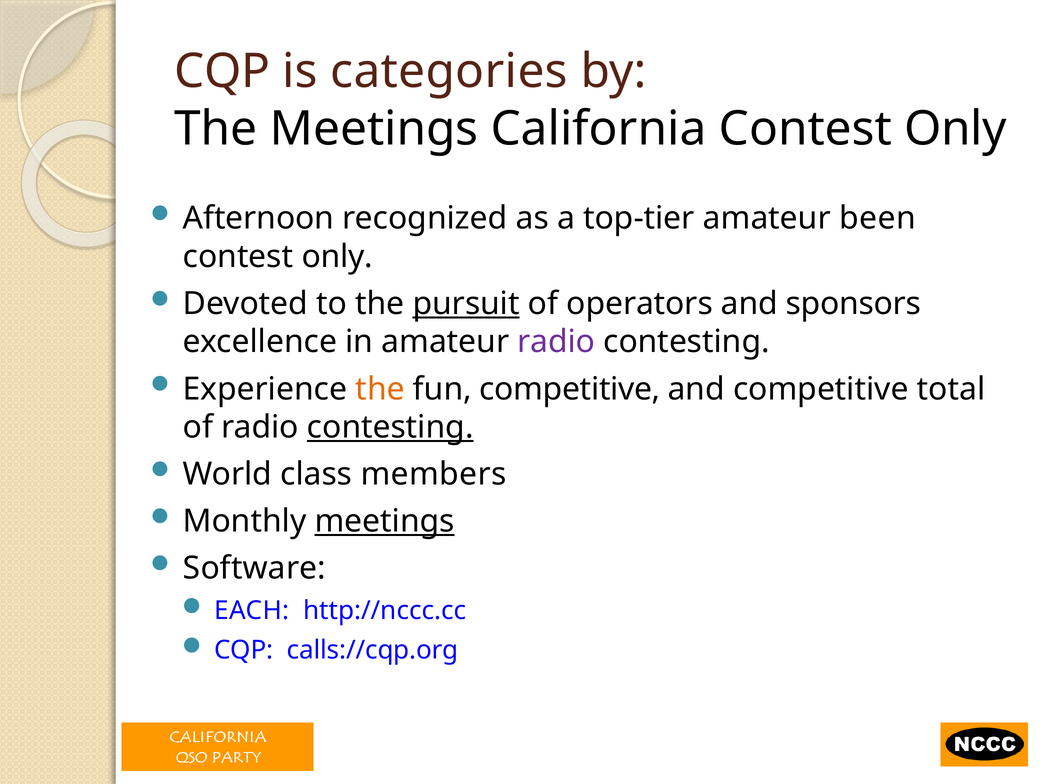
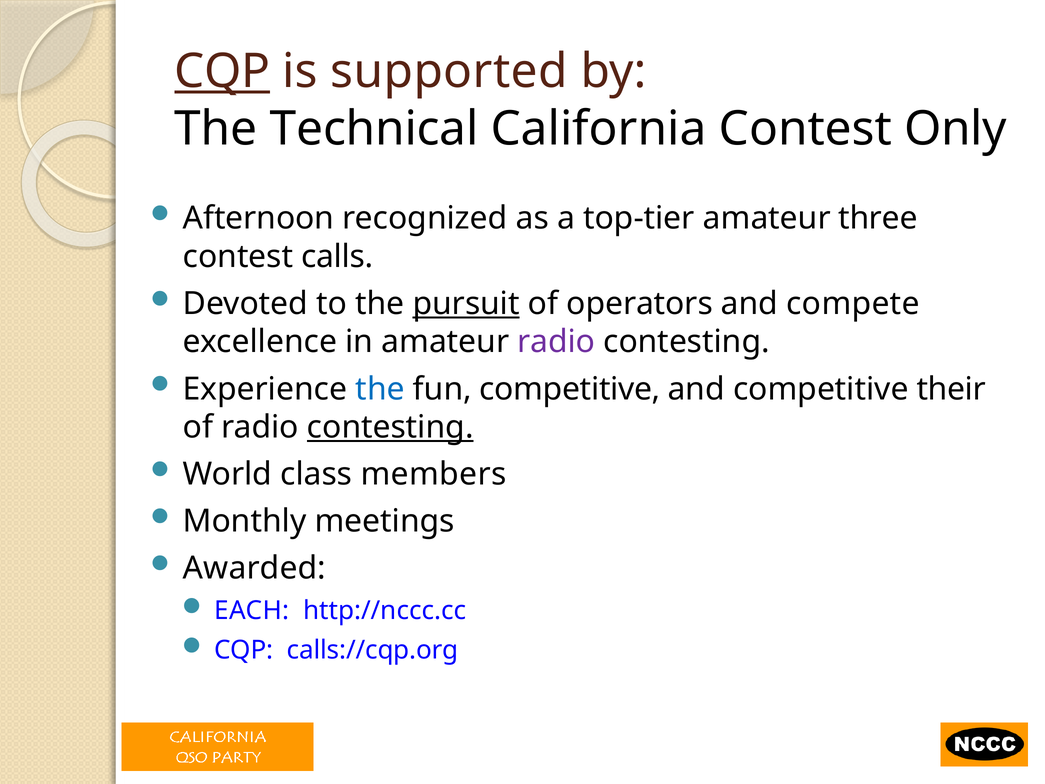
CQP at (222, 71) underline: none -> present
categories: categories -> supported
The Meetings: Meetings -> Technical
been: been -> three
only at (337, 257): only -> calls
sponsors: sponsors -> compete
the at (380, 389) colour: orange -> blue
total: total -> their
meetings at (385, 521) underline: present -> none
Software: Software -> Awarded
